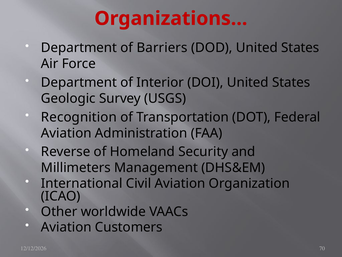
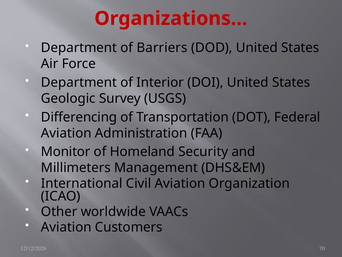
Recognition: Recognition -> Differencing
Reverse: Reverse -> Monitor
